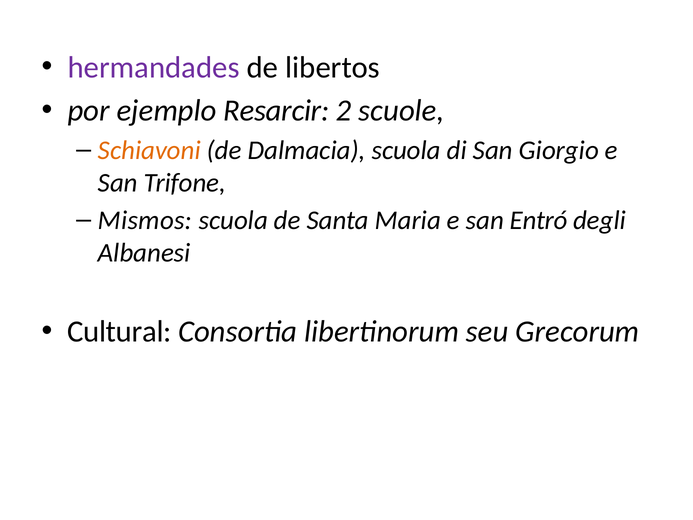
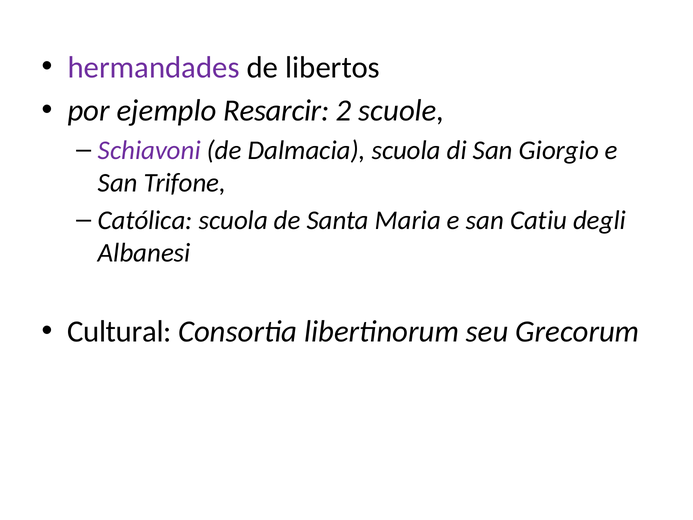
Schiavoni colour: orange -> purple
Mismos: Mismos -> Católica
Entró: Entró -> Catiu
